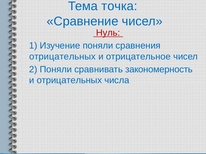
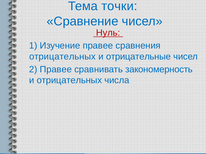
точка: точка -> точки
Изучение поняли: поняли -> правее
отрицательное: отрицательное -> отрицательные
2 Поняли: Поняли -> Правее
